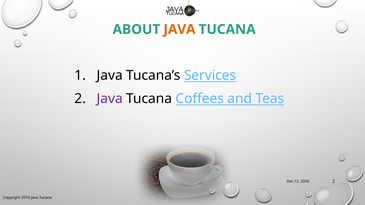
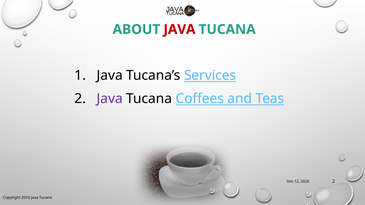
JAVA at (179, 29) colour: orange -> red
